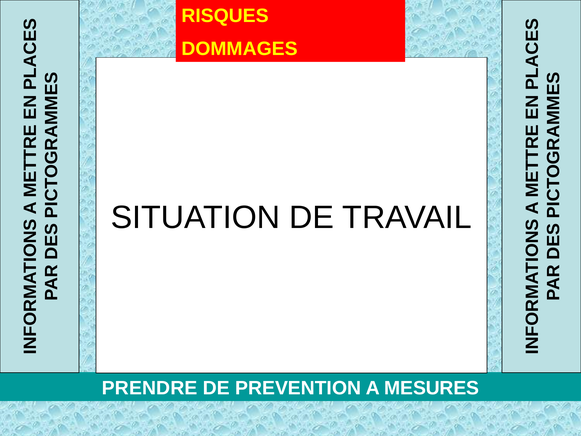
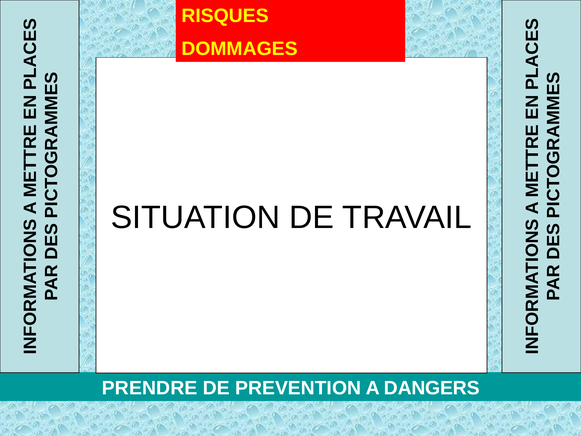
MESURES: MESURES -> DANGERS
